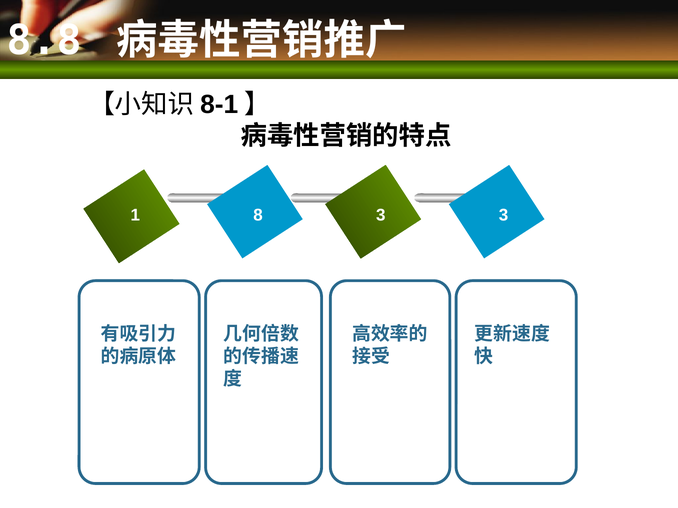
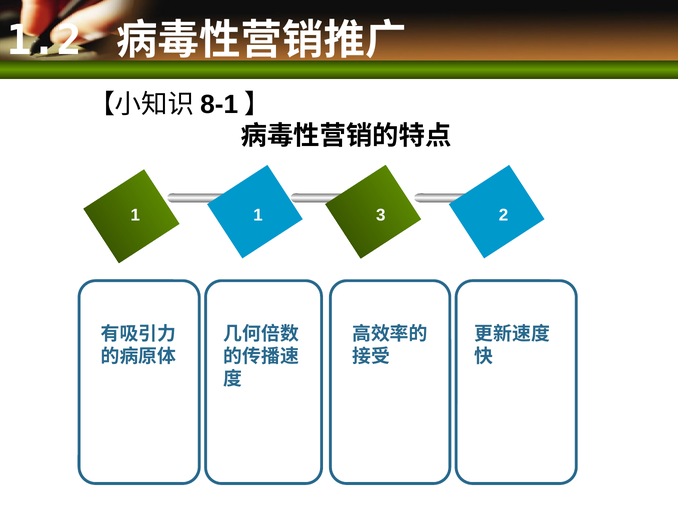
8.8: 8.8 -> 1.2
1 8: 8 -> 1
3 3: 3 -> 2
